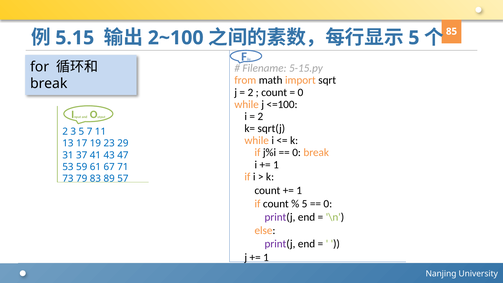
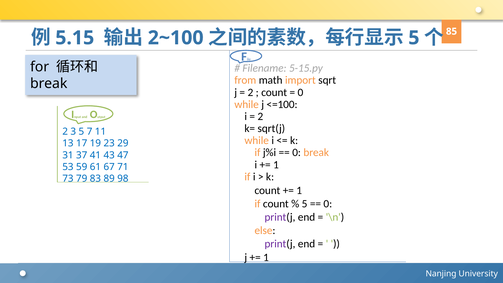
57: 57 -> 98
